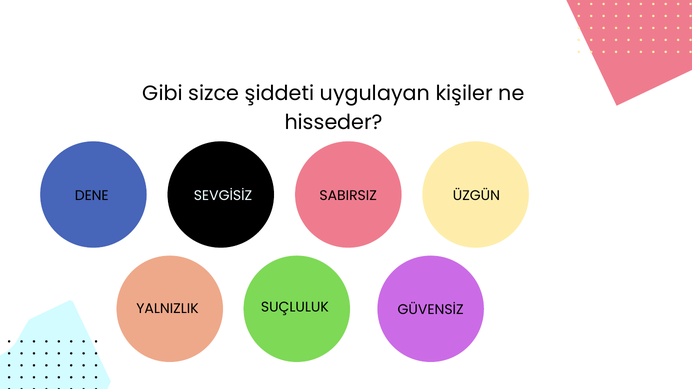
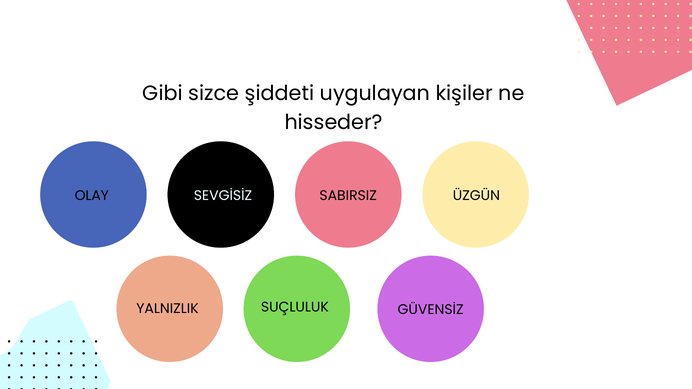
DENE: DENE -> OLAY
